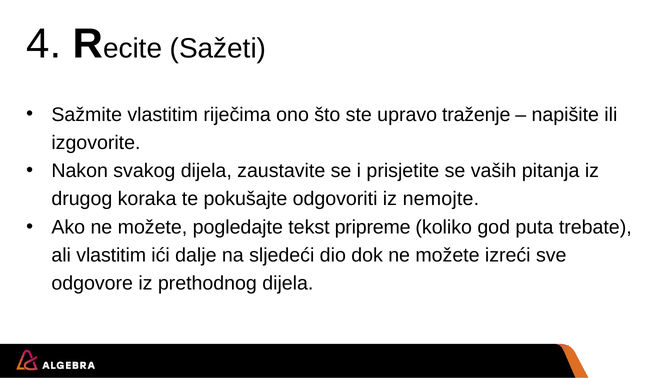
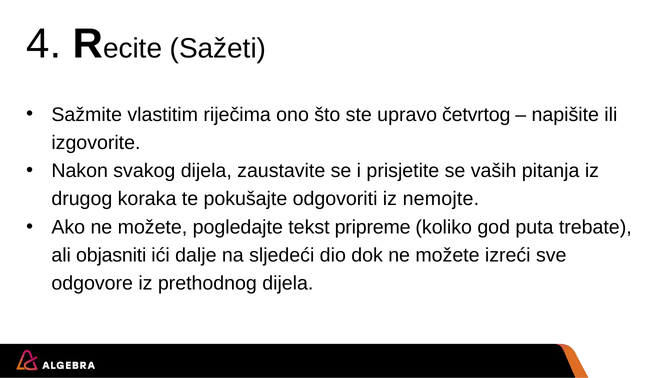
traženje: traženje -> četvrtog
ali vlastitim: vlastitim -> objasniti
